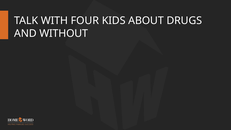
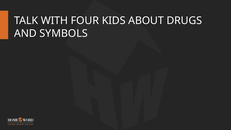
WITHOUT: WITHOUT -> SYMBOLS
